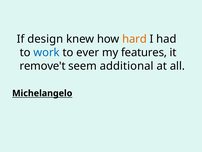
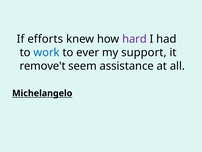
design: design -> efforts
hard colour: orange -> purple
features: features -> support
additional: additional -> assistance
